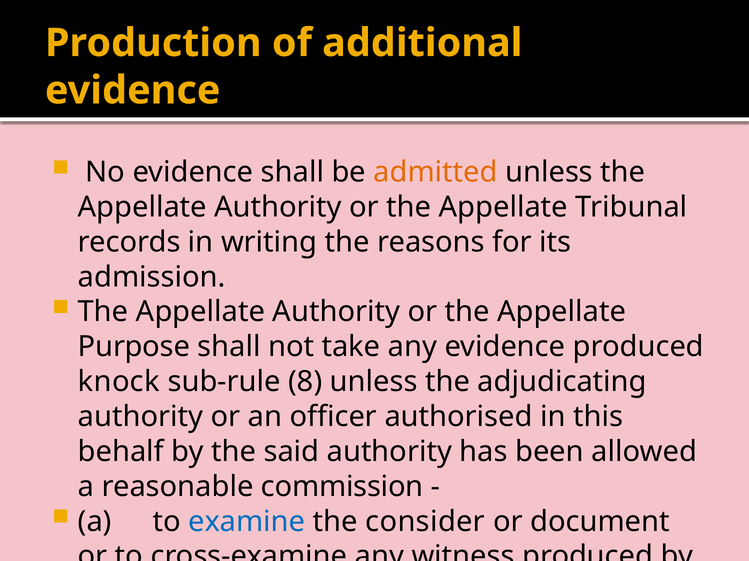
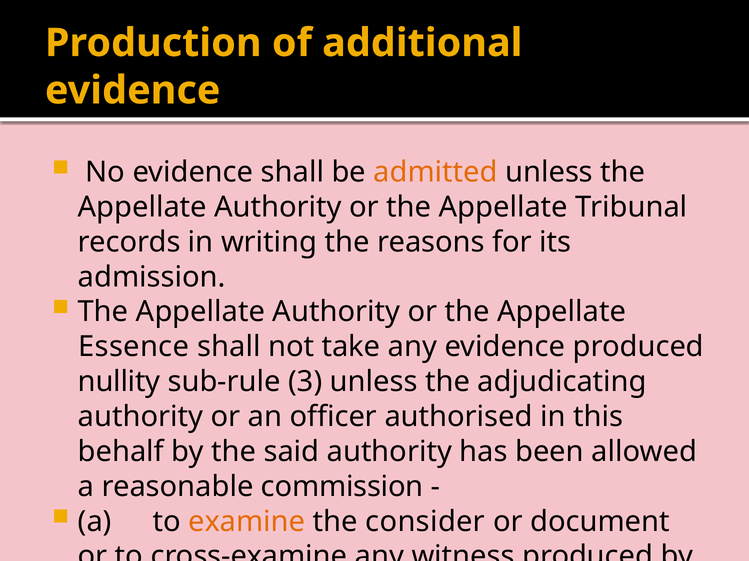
Purpose: Purpose -> Essence
knock: knock -> nullity
8: 8 -> 3
examine colour: blue -> orange
